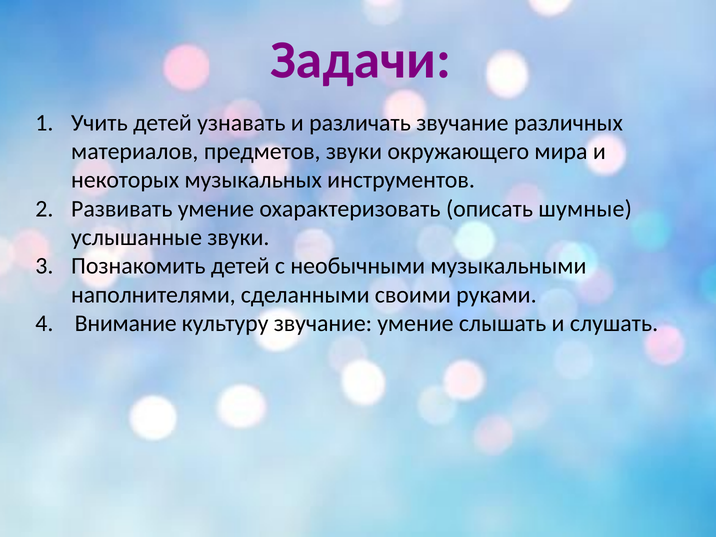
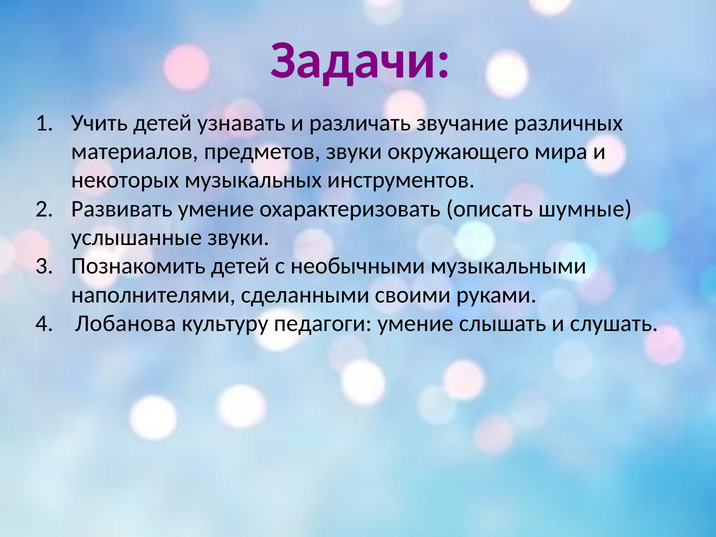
Внимание: Внимание -> Лобанова
культуру звучание: звучание -> педагоги
